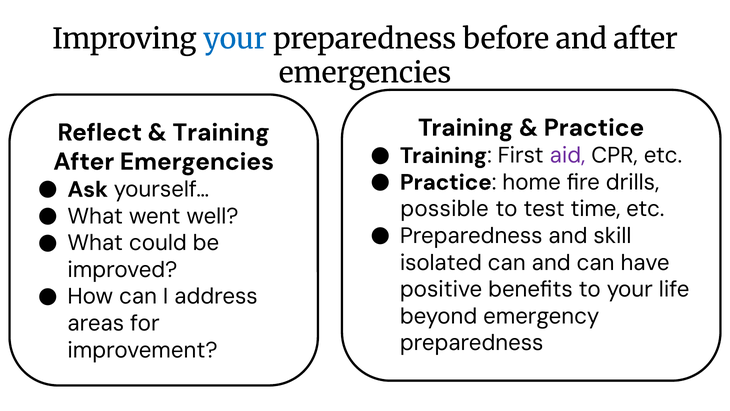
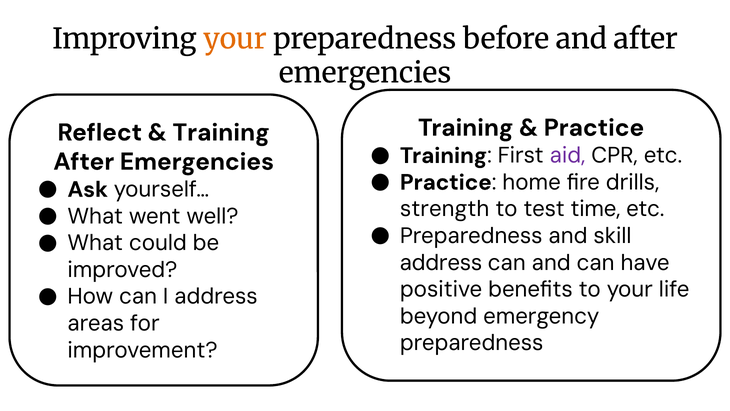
your at (235, 39) colour: blue -> orange
possible: possible -> strength
isolated at (441, 262): isolated -> address
